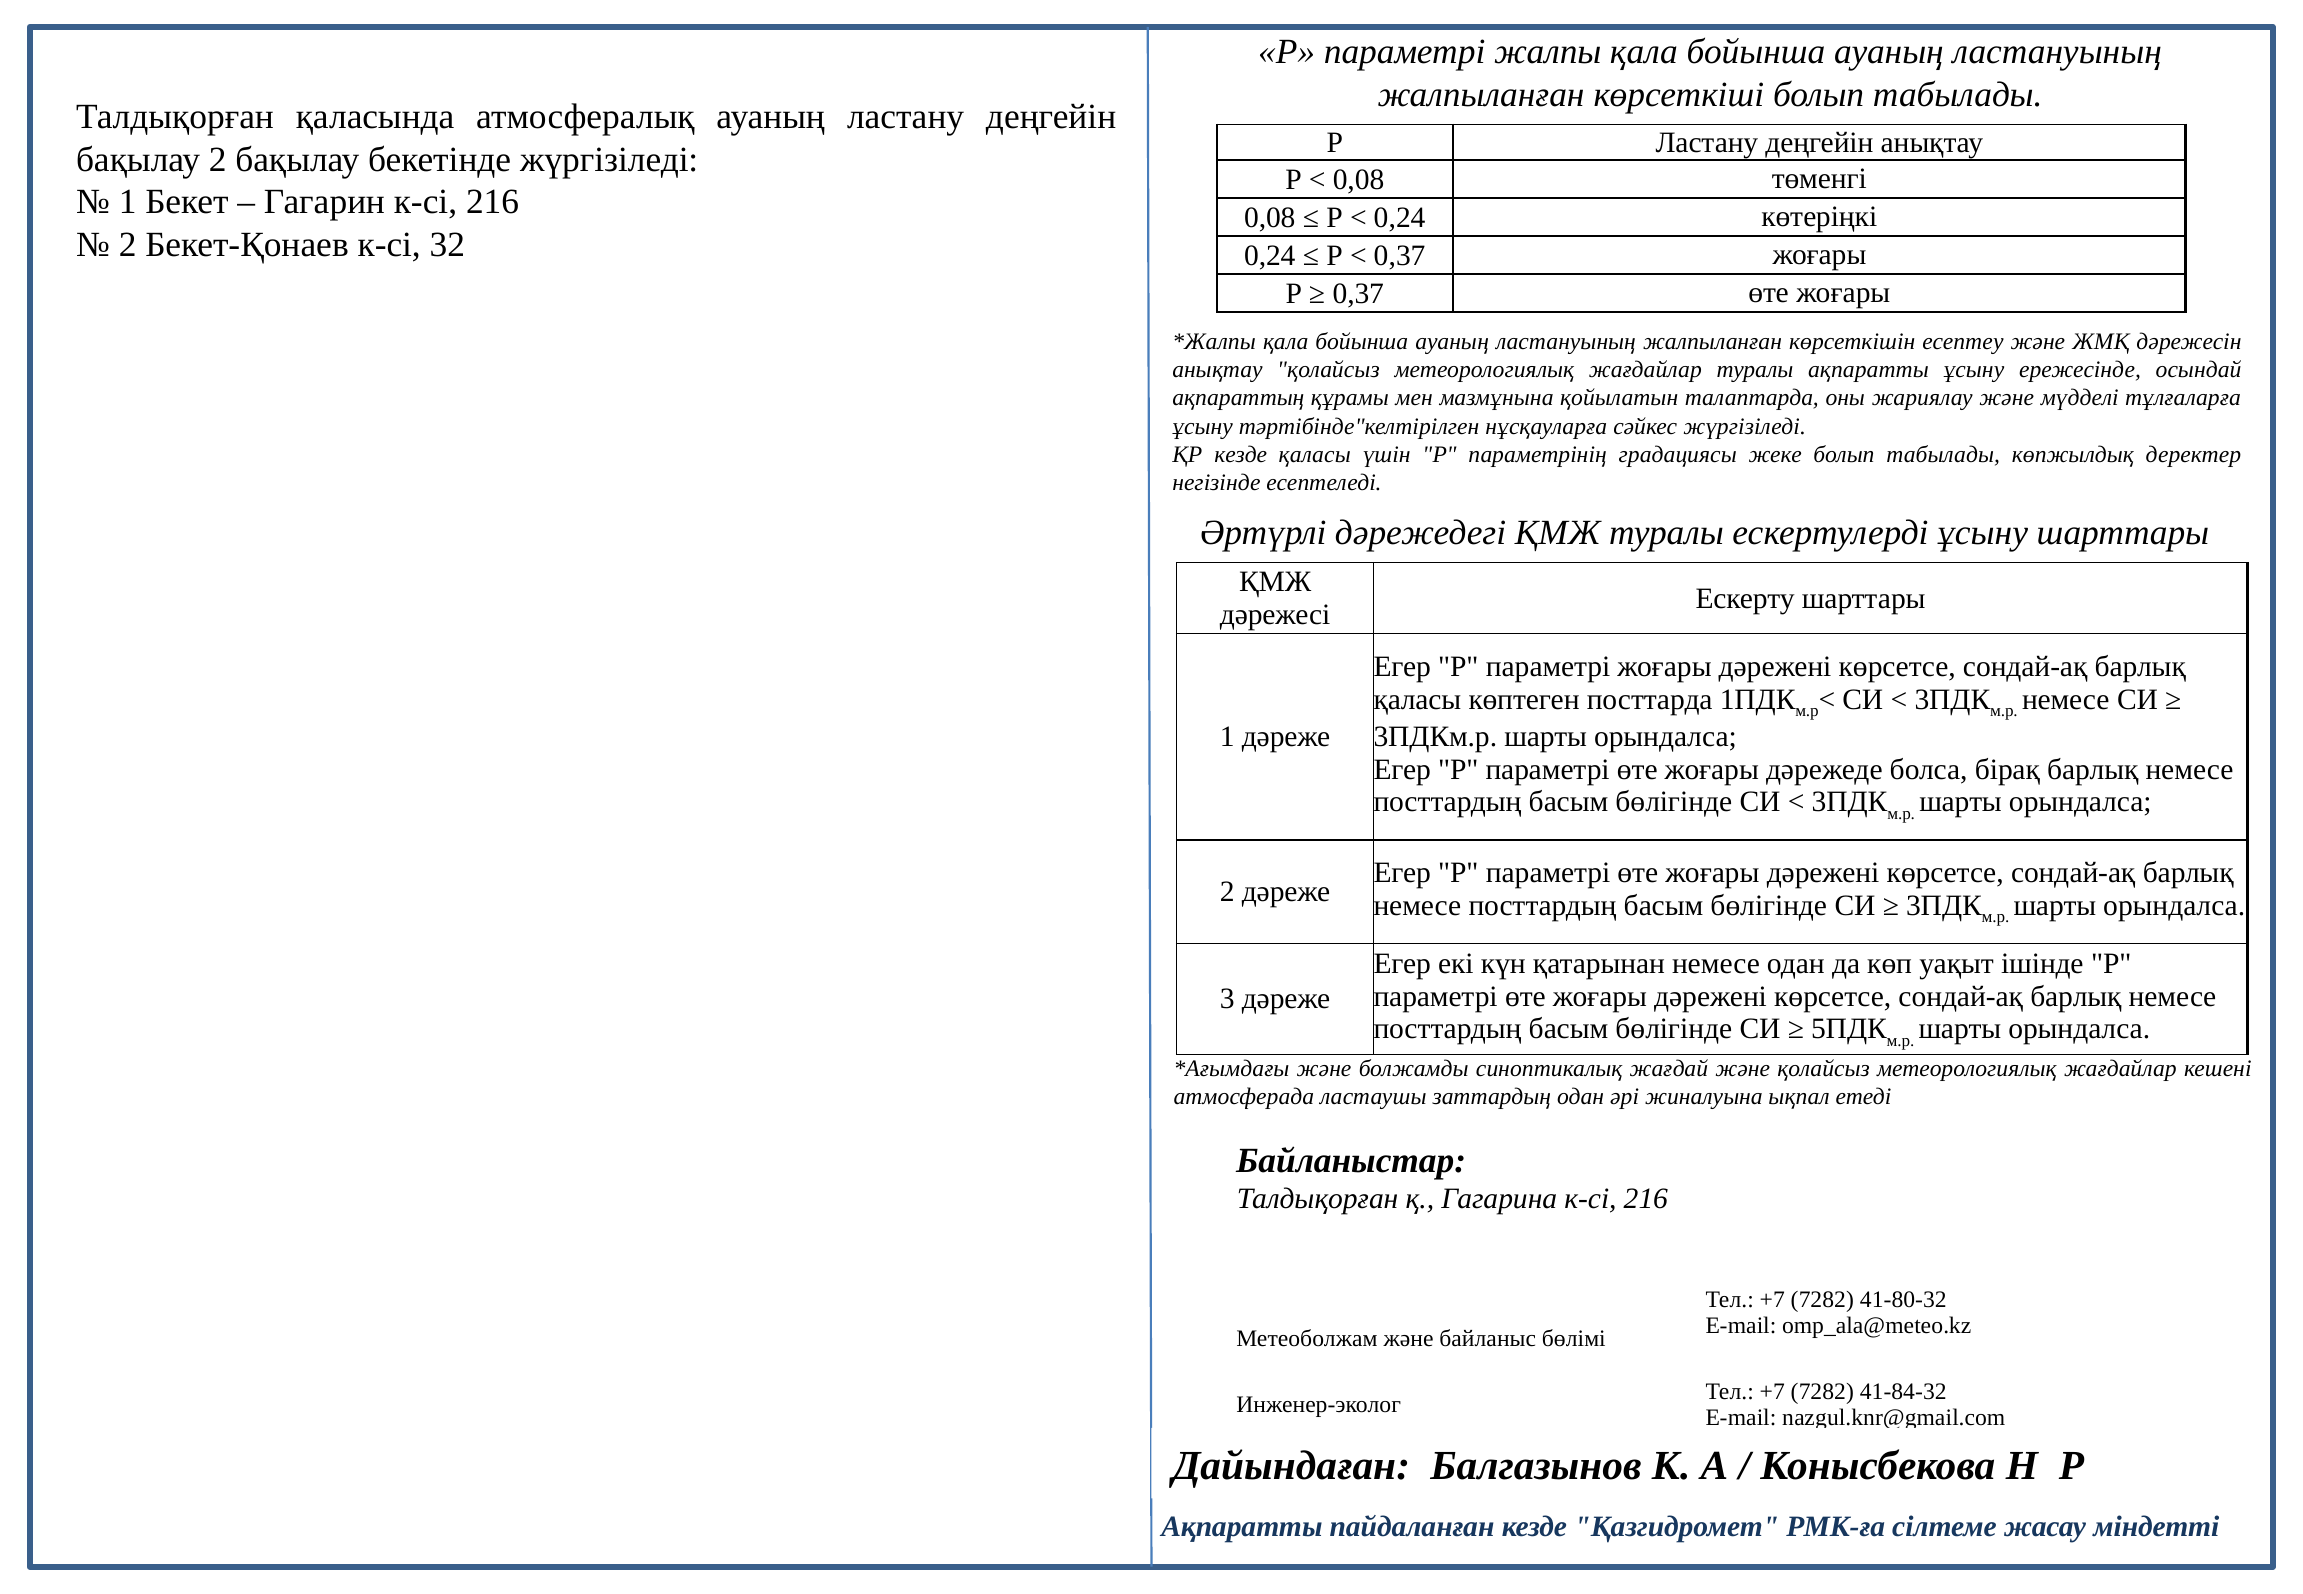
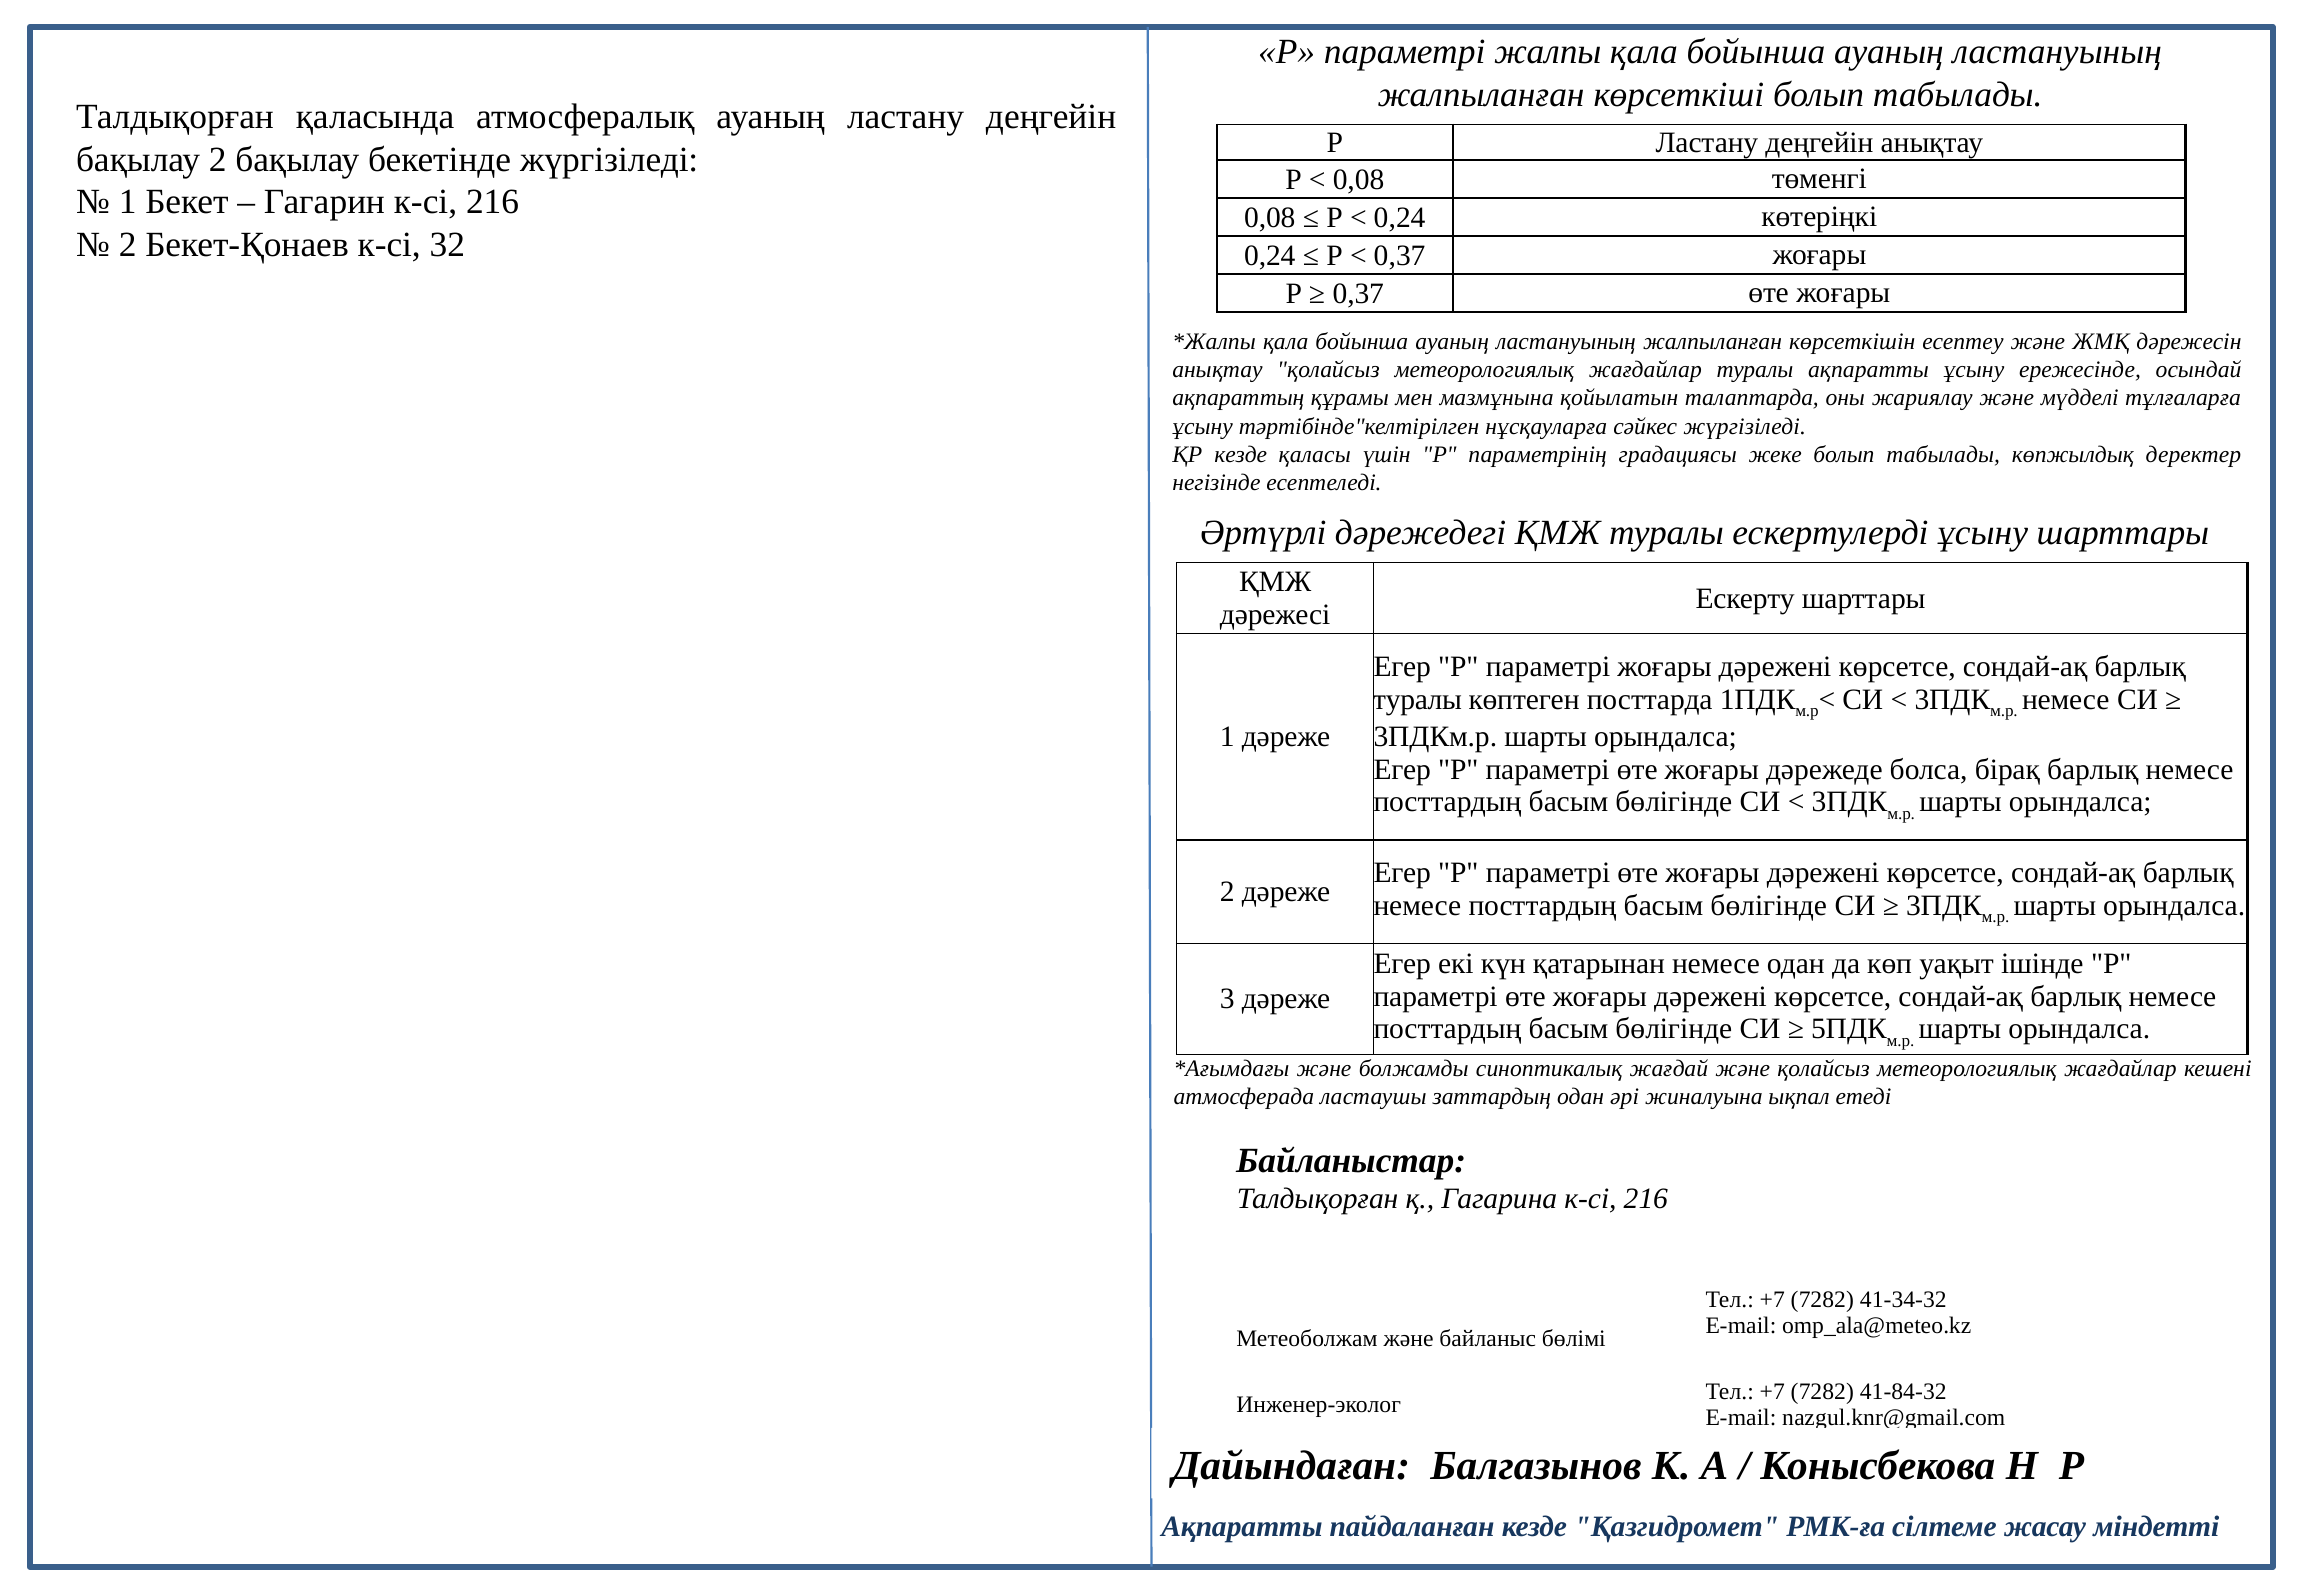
қаласы at (1417, 700): қаласы -> туралы
41-80-32: 41-80-32 -> 41-34-32
